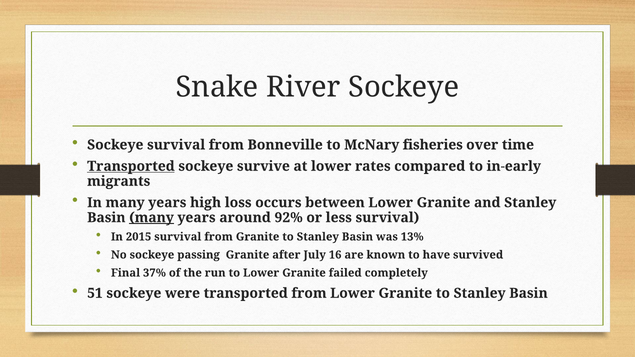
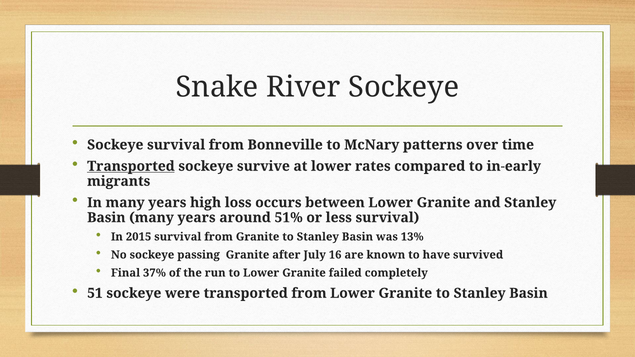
fisheries: fisheries -> patterns
many at (151, 218) underline: present -> none
92%: 92% -> 51%
